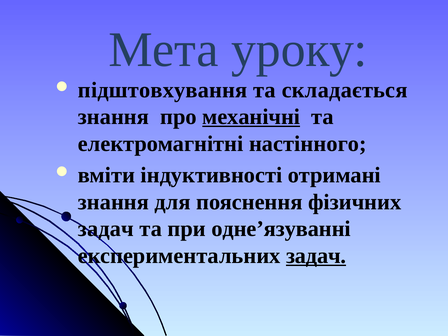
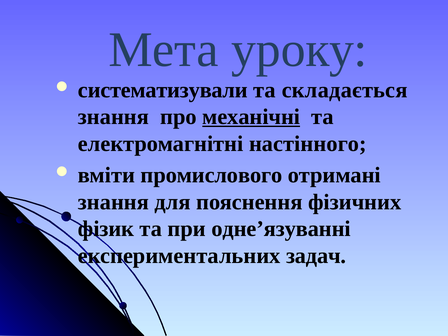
підштовхування: підштовхування -> систематизували
індуктивності: індуктивності -> промислового
задач at (106, 229): задач -> фізик
задач at (316, 256) underline: present -> none
